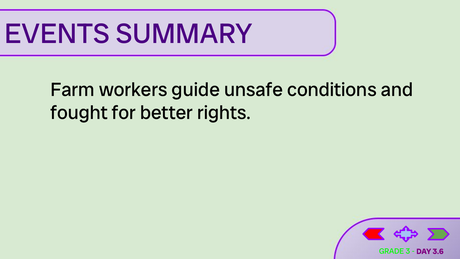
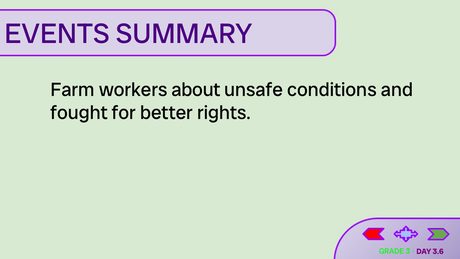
guide: guide -> about
